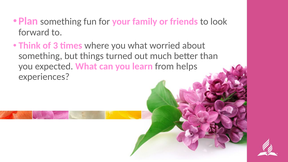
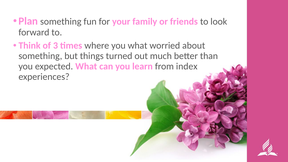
helps: helps -> index
